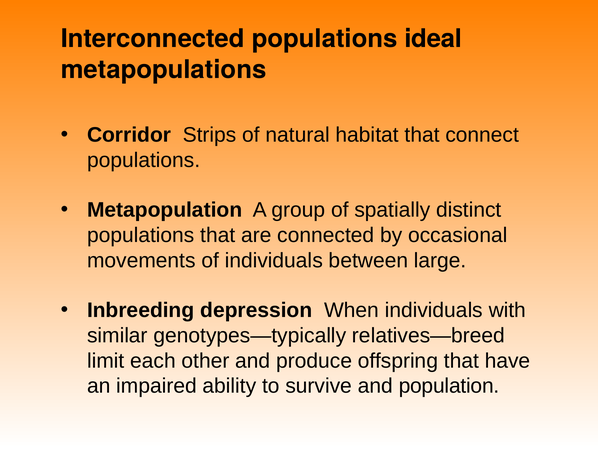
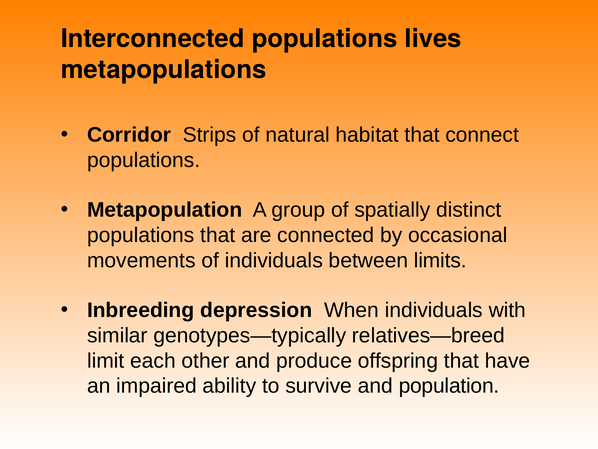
ideal: ideal -> lives
large: large -> limits
